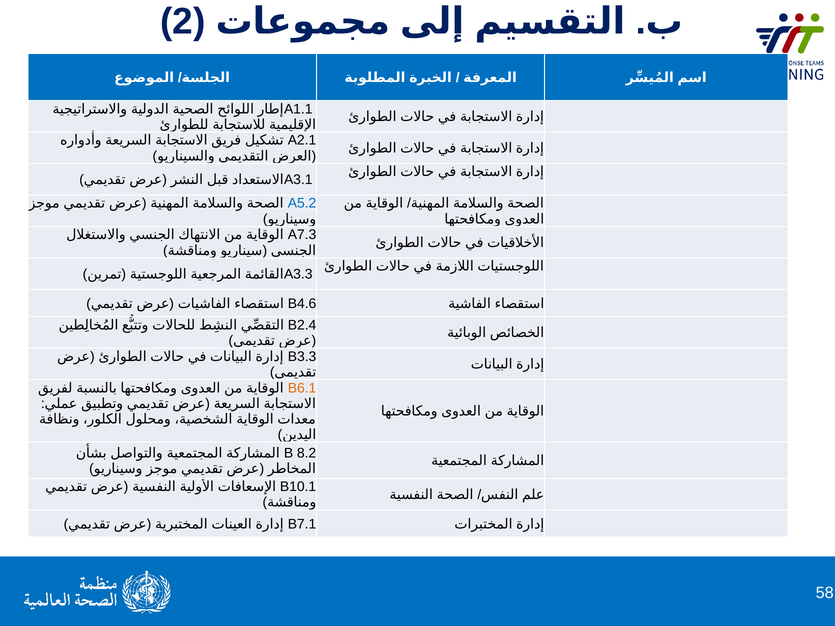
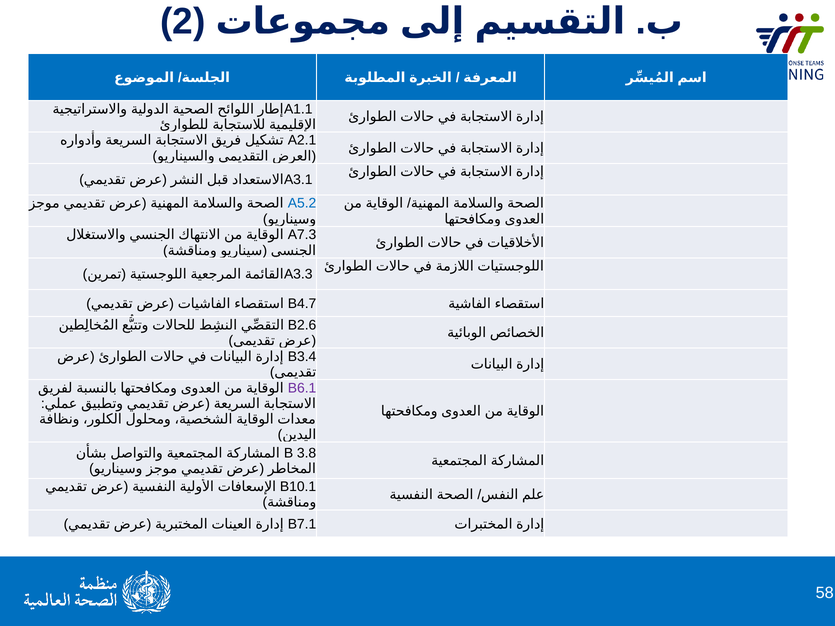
B4.6: B4.6 -> B4.7
B2.4: B2.4 -> B2.6
B3.3: B3.3 -> B3.4
B6.1 colour: orange -> purple
8.2: 8.2 -> 3.8
